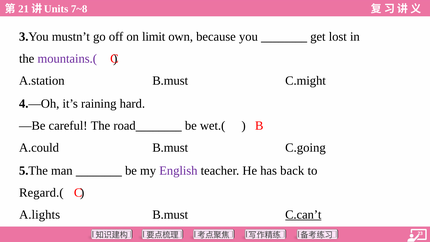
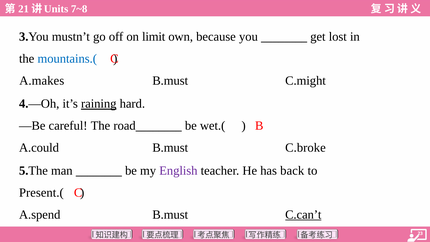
mountains.( colour: purple -> blue
A.station: A.station -> A.makes
raining underline: none -> present
C.going: C.going -> C.broke
Regard.(: Regard.( -> Present.(
A.lights: A.lights -> A.spend
